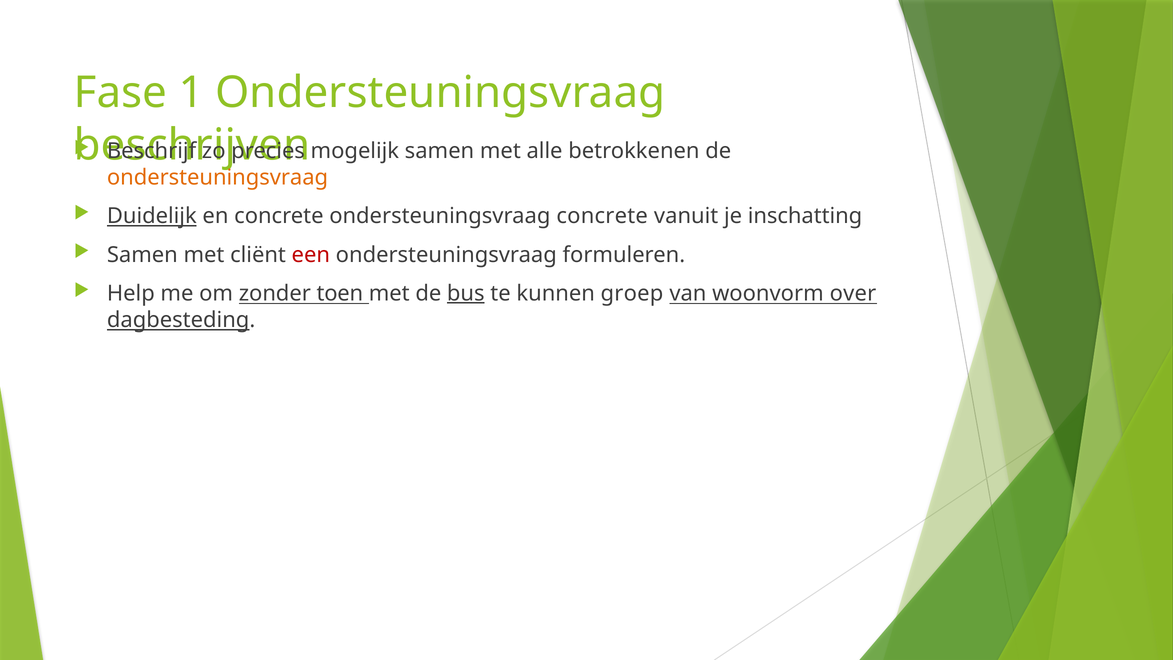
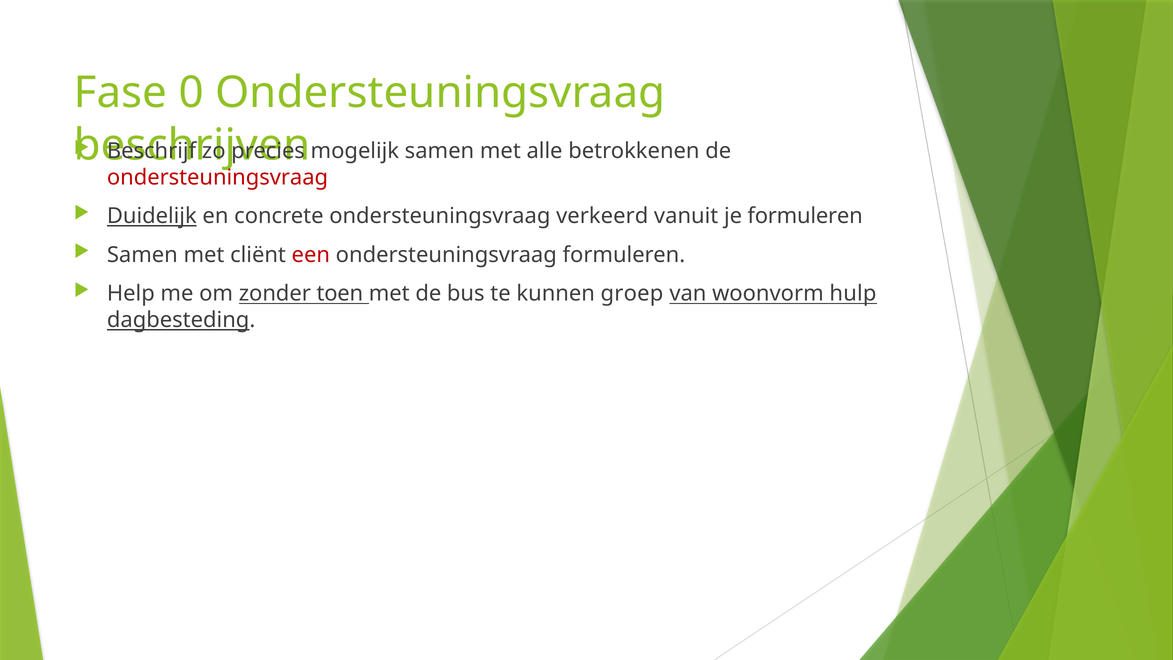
1: 1 -> 0
ondersteuningsvraag at (218, 177) colour: orange -> red
ondersteuningsvraag concrete: concrete -> verkeerd
je inschatting: inschatting -> formuleren
bus underline: present -> none
over: over -> hulp
